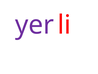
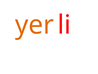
yer colour: purple -> orange
